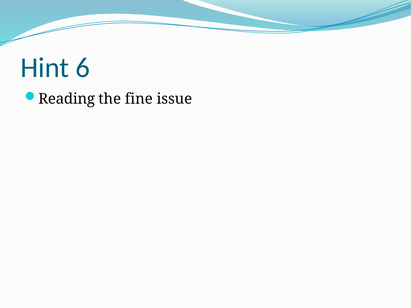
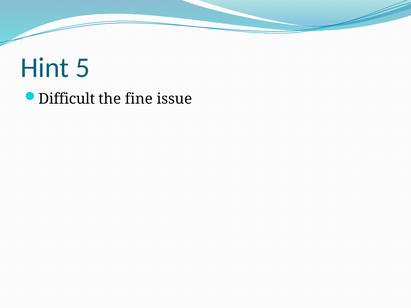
6: 6 -> 5
Reading: Reading -> Difficult
